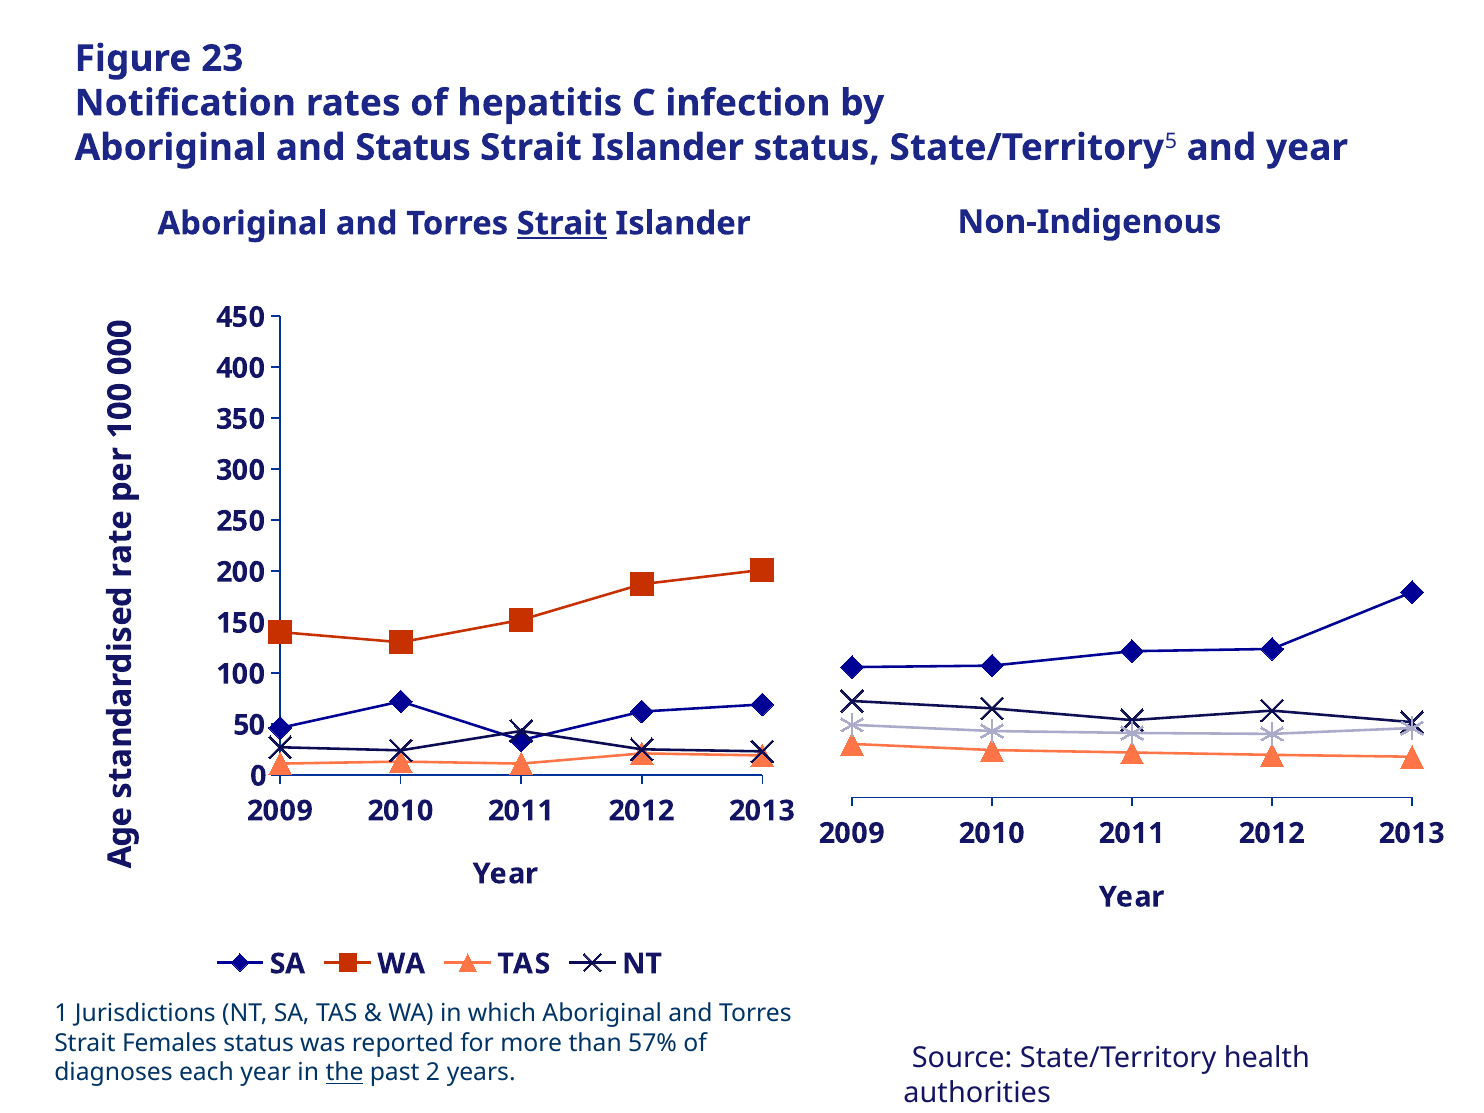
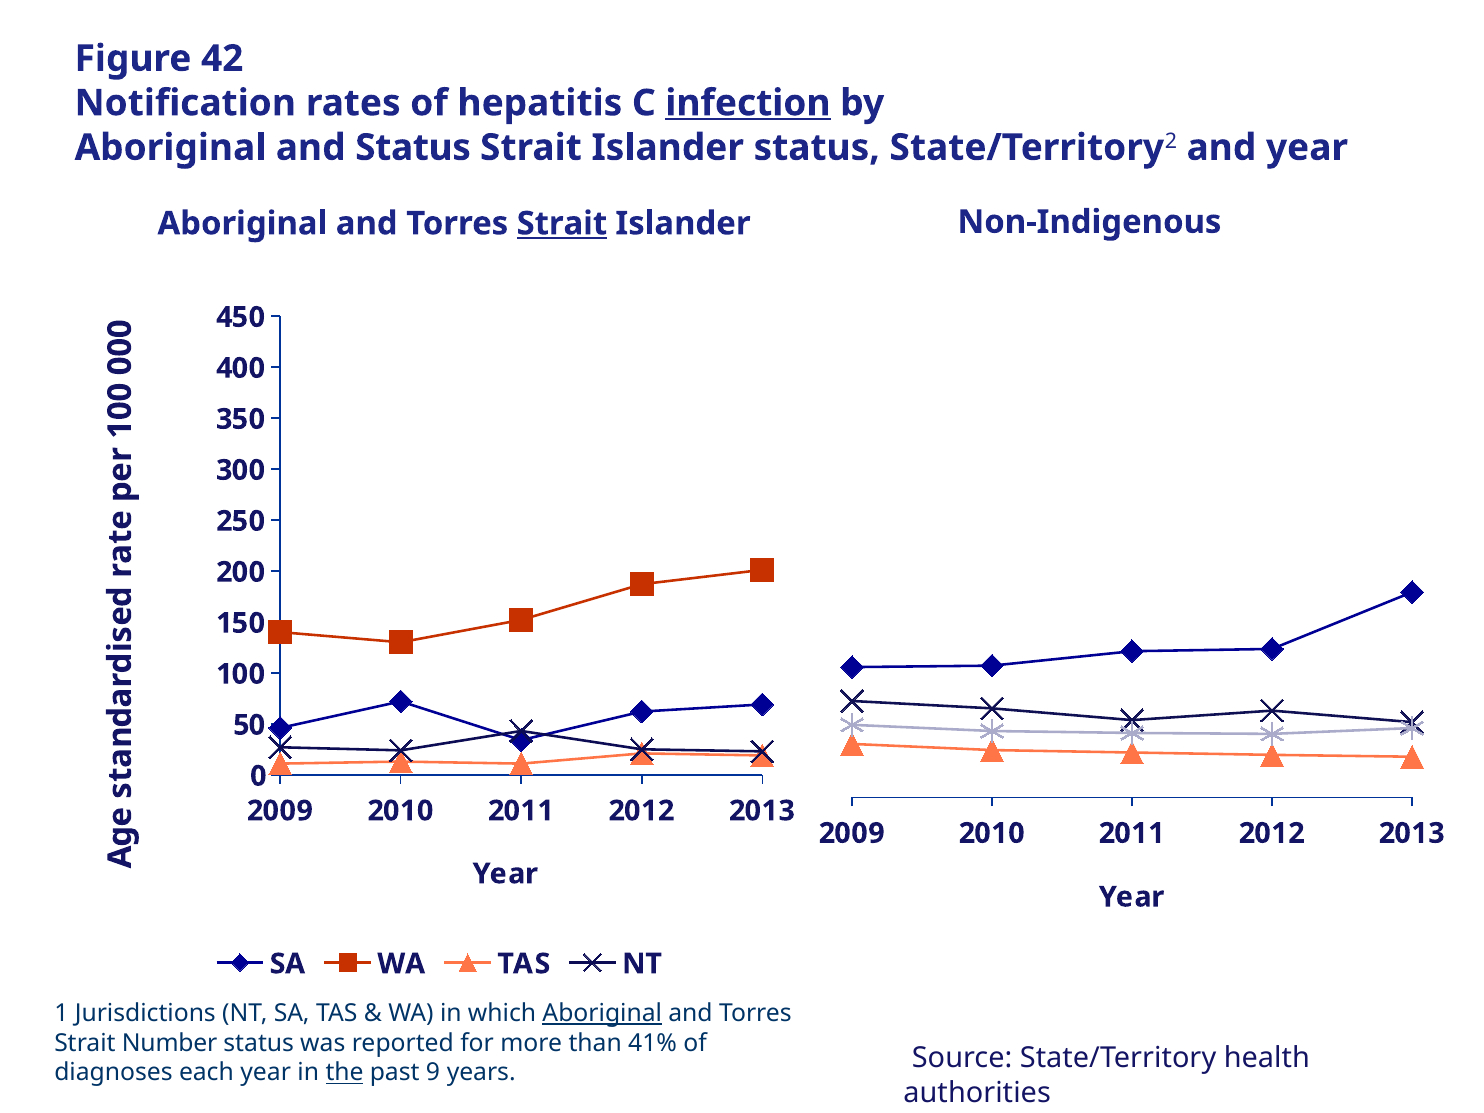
23: 23 -> 42
infection underline: none -> present
5: 5 -> 2
Aboriginal at (602, 1013) underline: none -> present
Females: Females -> Number
57%: 57% -> 41%
2: 2 -> 9
